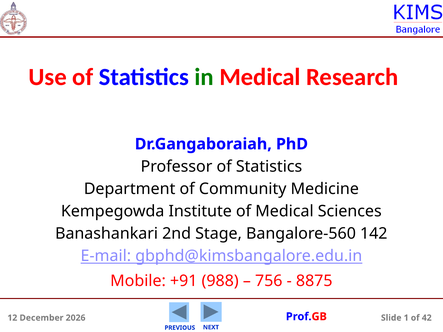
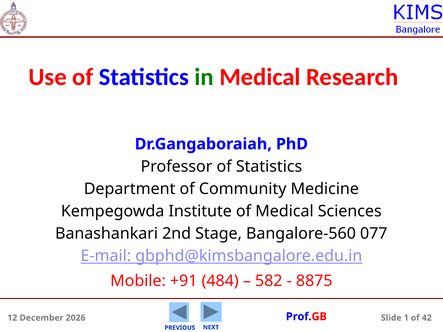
142: 142 -> 077
988: 988 -> 484
756: 756 -> 582
